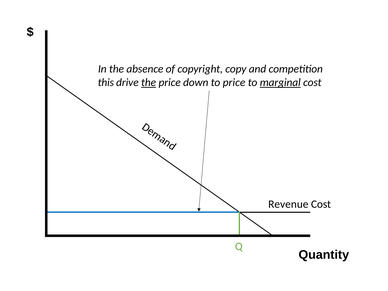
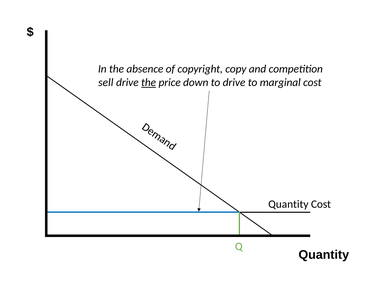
this: this -> sell
to price: price -> drive
marginal underline: present -> none
Revenue at (288, 204): Revenue -> Quantity
